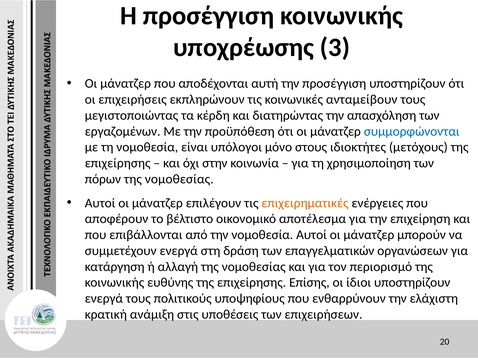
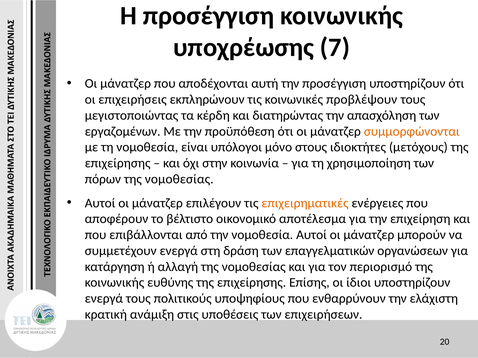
3: 3 -> 7
ανταμείβουν: ανταμείβουν -> προβλέψουν
συμμορφώνονται colour: blue -> orange
